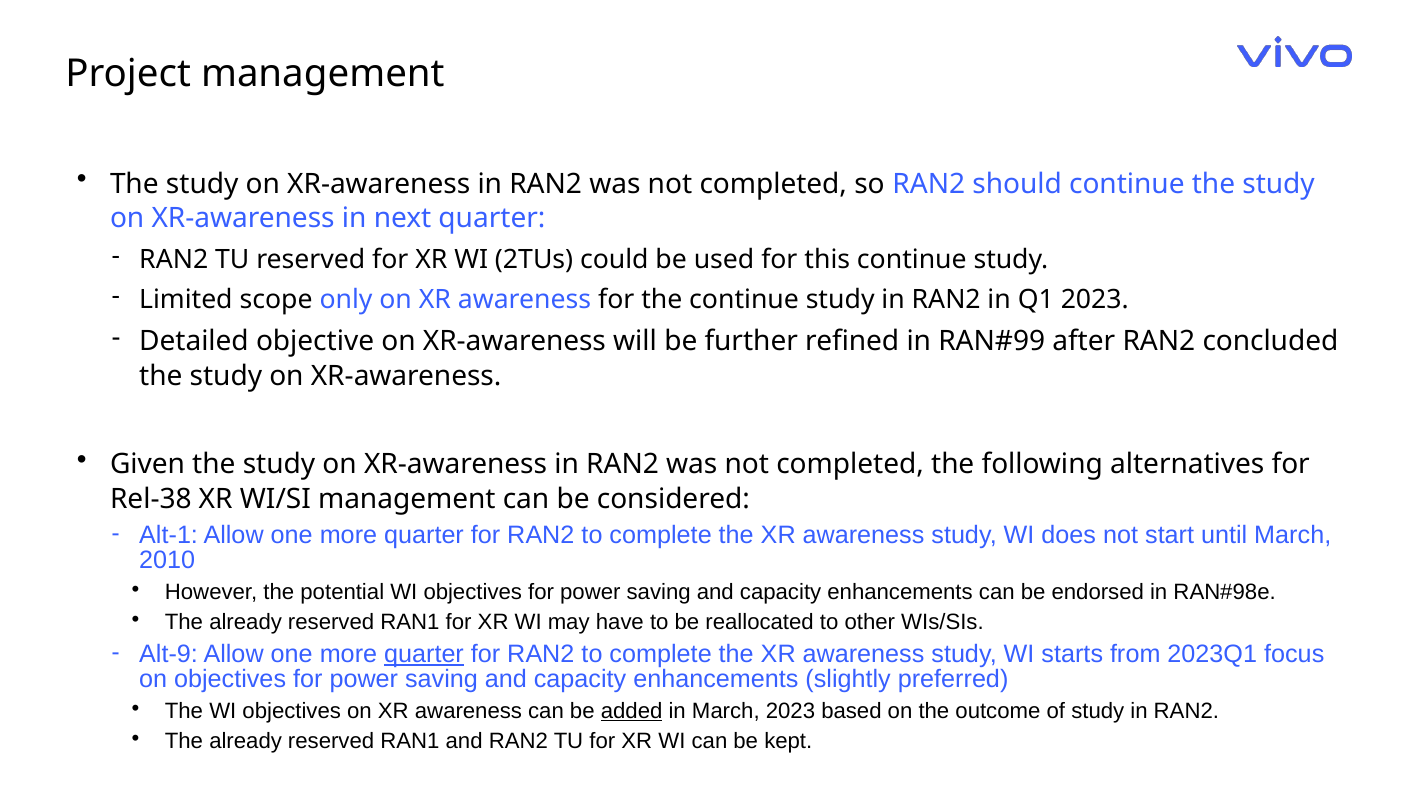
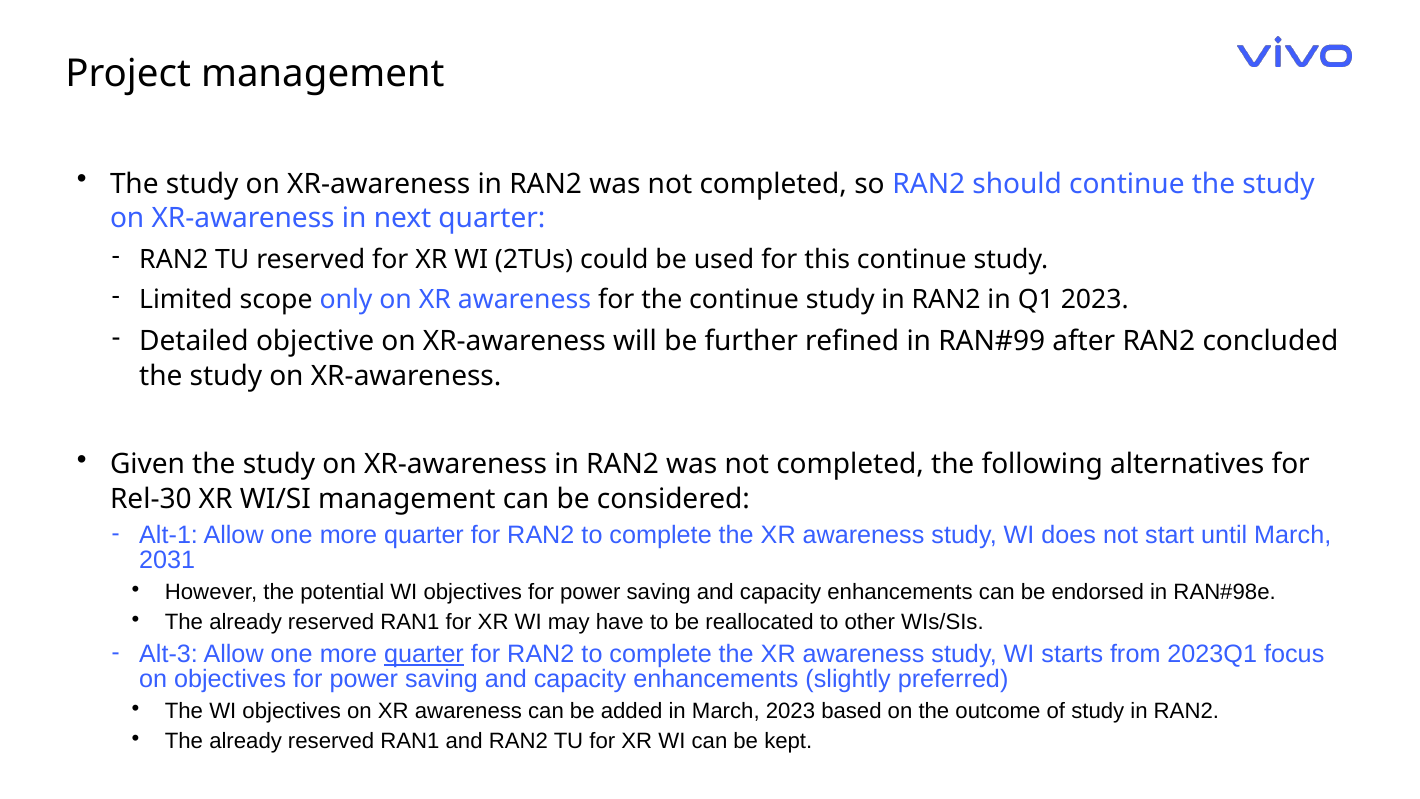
Rel-38: Rel-38 -> Rel-30
2010: 2010 -> 2031
Alt-9: Alt-9 -> Alt-3
added underline: present -> none
